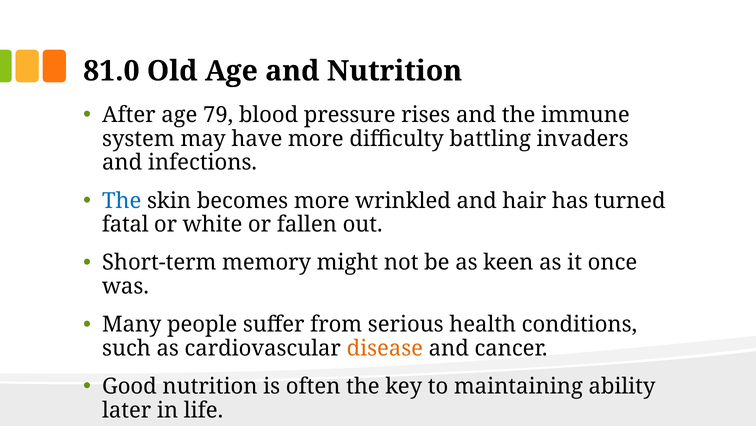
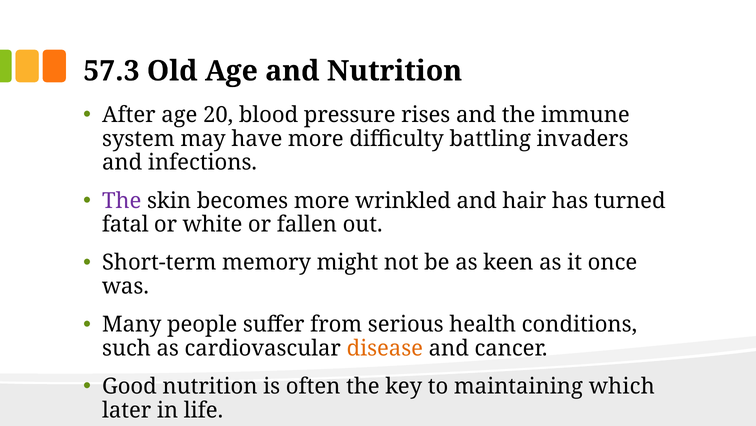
81.0: 81.0 -> 57.3
79: 79 -> 20
The at (122, 200) colour: blue -> purple
ability: ability -> which
